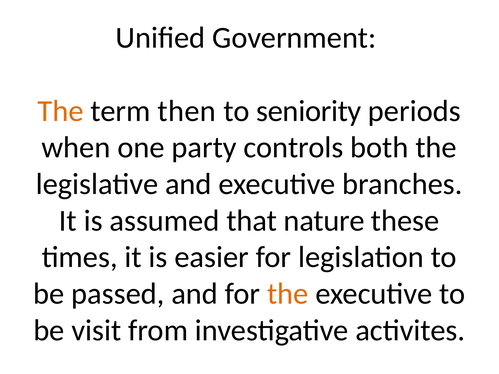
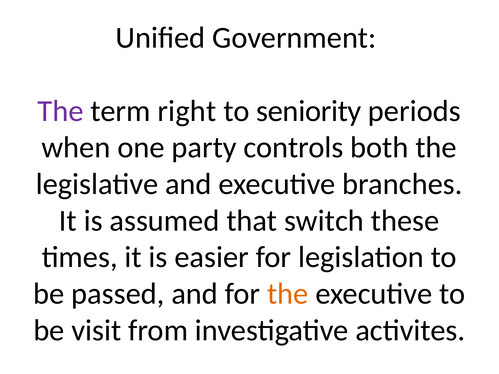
The at (61, 111) colour: orange -> purple
then: then -> right
nature: nature -> switch
